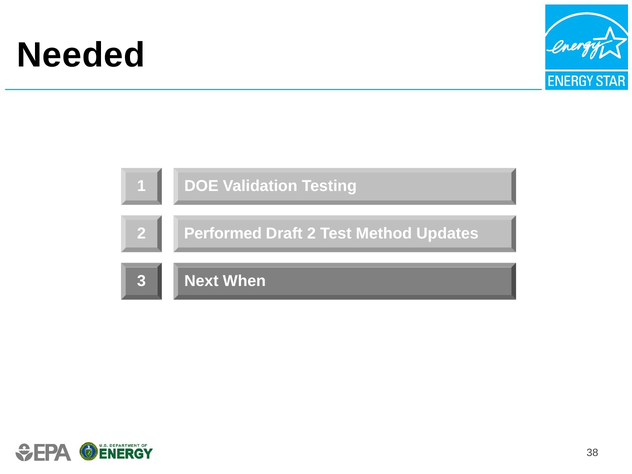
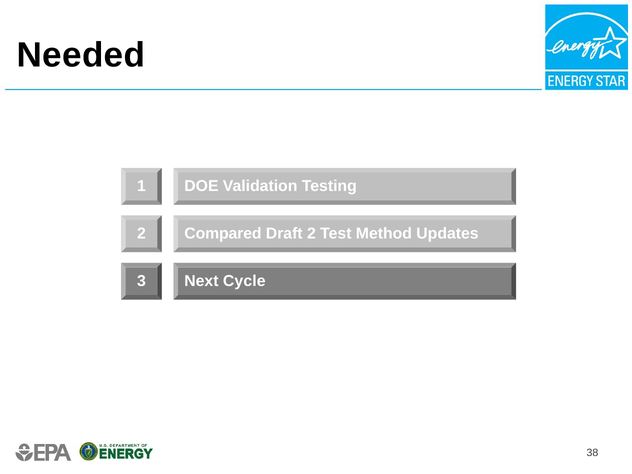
Performed: Performed -> Compared
When: When -> Cycle
